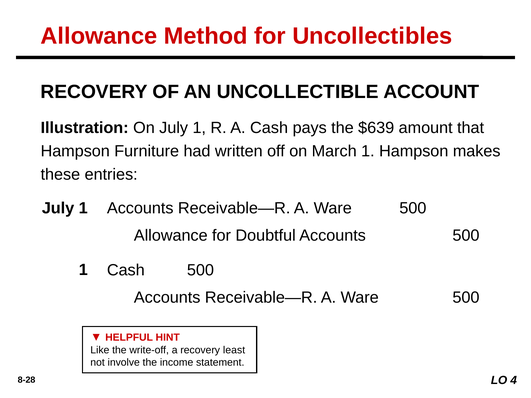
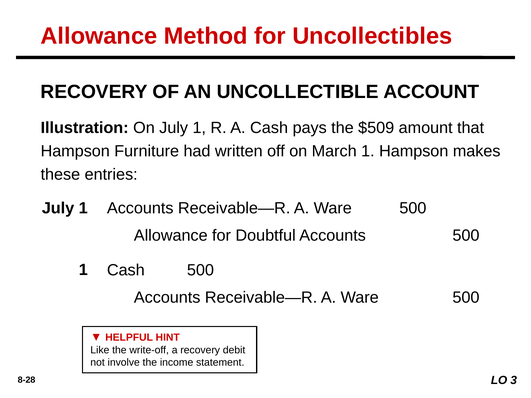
$639: $639 -> $509
least: least -> debit
4: 4 -> 3
